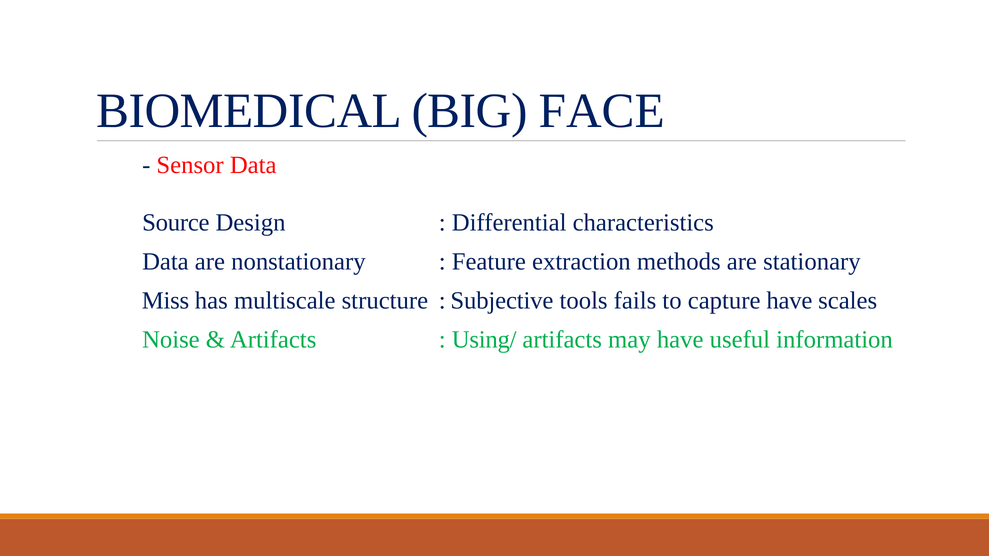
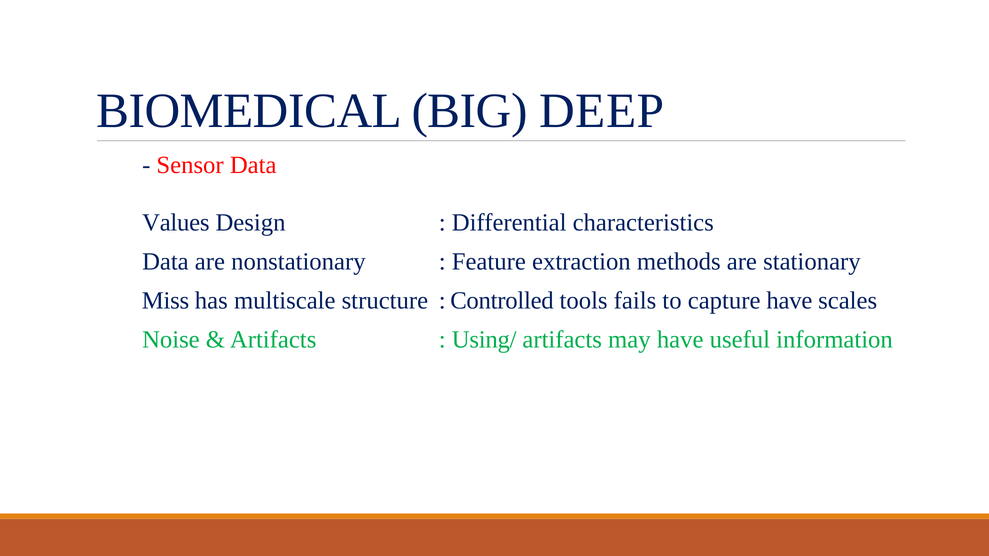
FACE: FACE -> DEEP
Source: Source -> Values
Subjective: Subjective -> Controlled
